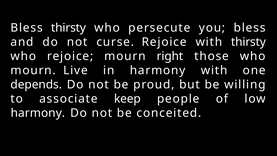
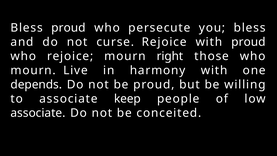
Bless thirsty: thirsty -> proud
with thirsty: thirsty -> proud
harmony at (38, 113): harmony -> associate
